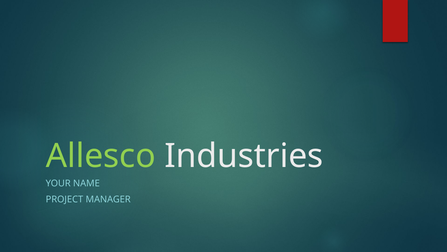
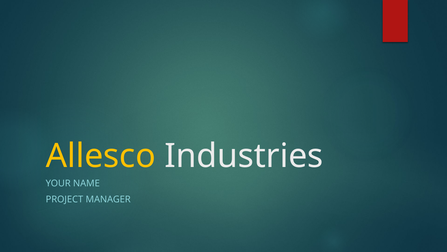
Allesco colour: light green -> yellow
